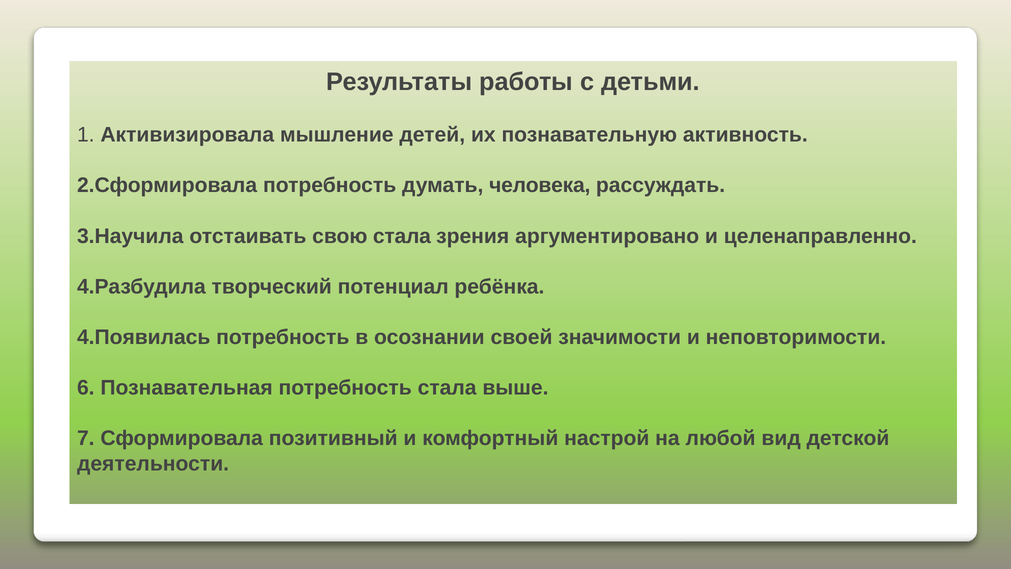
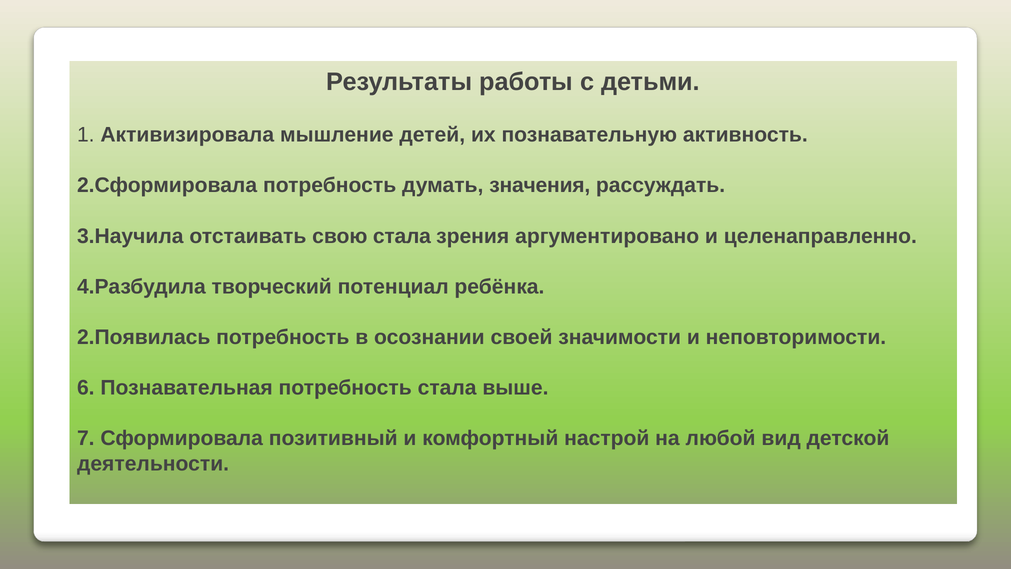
человека: человека -> значения
4.Появилась: 4.Появилась -> 2.Появилась
